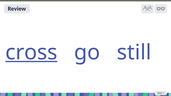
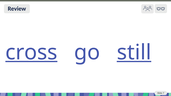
still underline: none -> present
